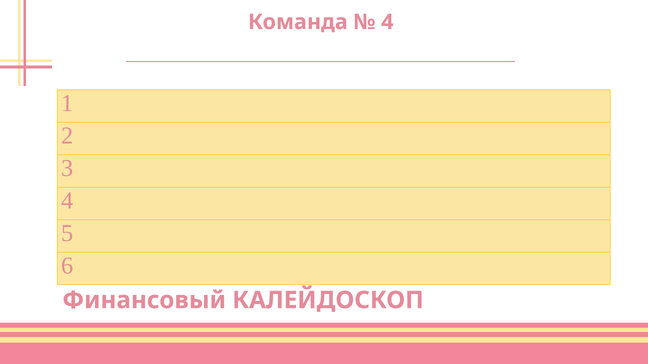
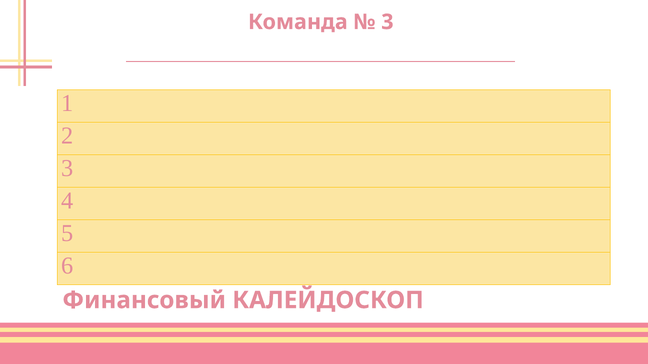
4 at (387, 22): 4 -> 3
